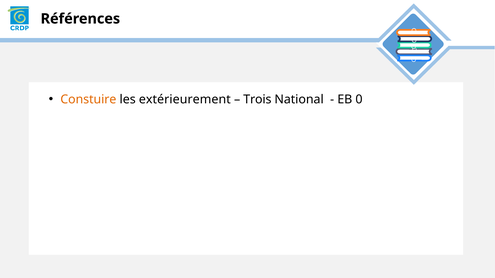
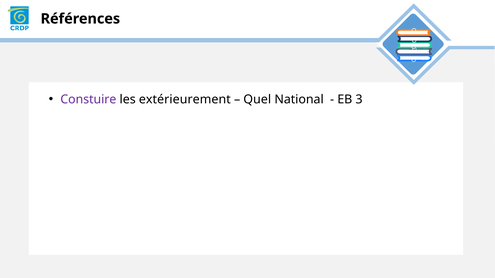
Constuire colour: orange -> purple
Trois: Trois -> Quel
0: 0 -> 3
